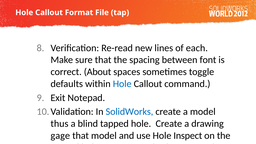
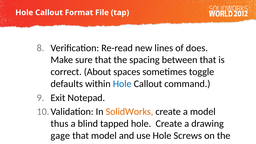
each: each -> does
between font: font -> that
SolidWorks colour: blue -> orange
Inspect: Inspect -> Screws
